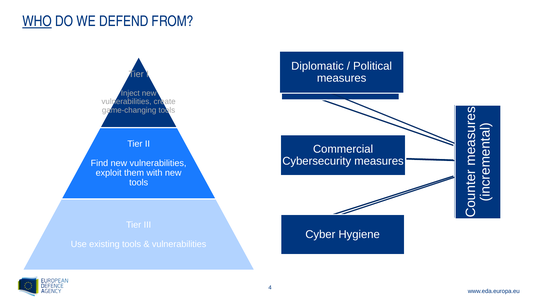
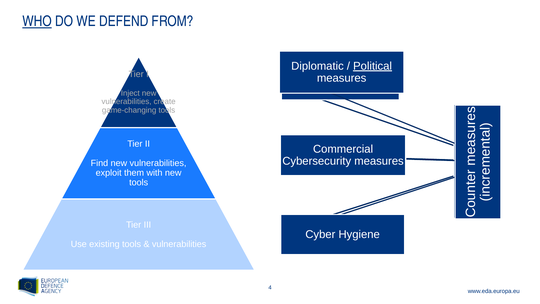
Political underline: none -> present
